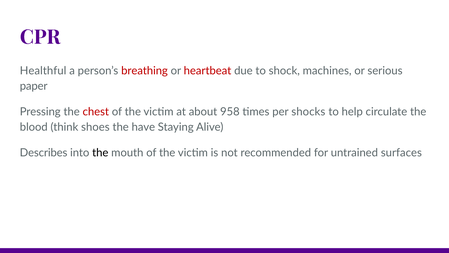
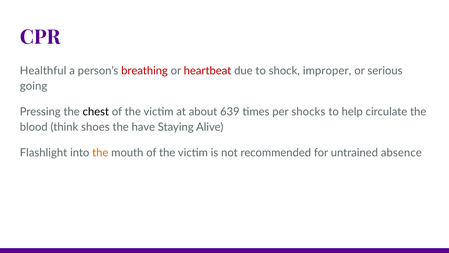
machines: machines -> improper
paper: paper -> going
chest colour: red -> black
958: 958 -> 639
Describes: Describes -> Flashlight
the at (100, 152) colour: black -> orange
surfaces: surfaces -> absence
